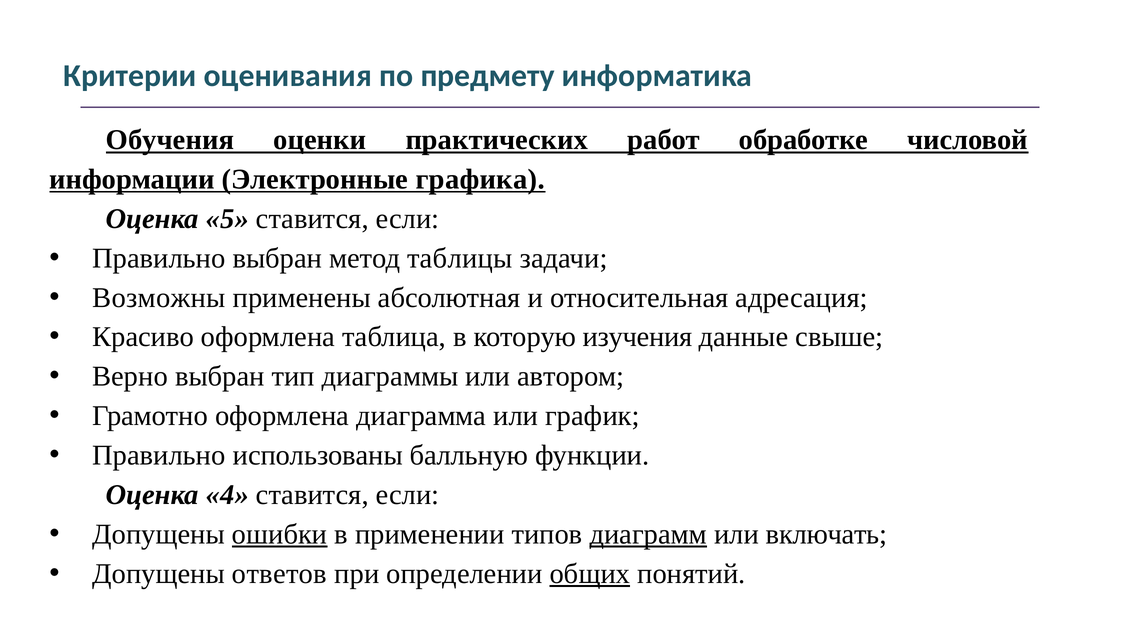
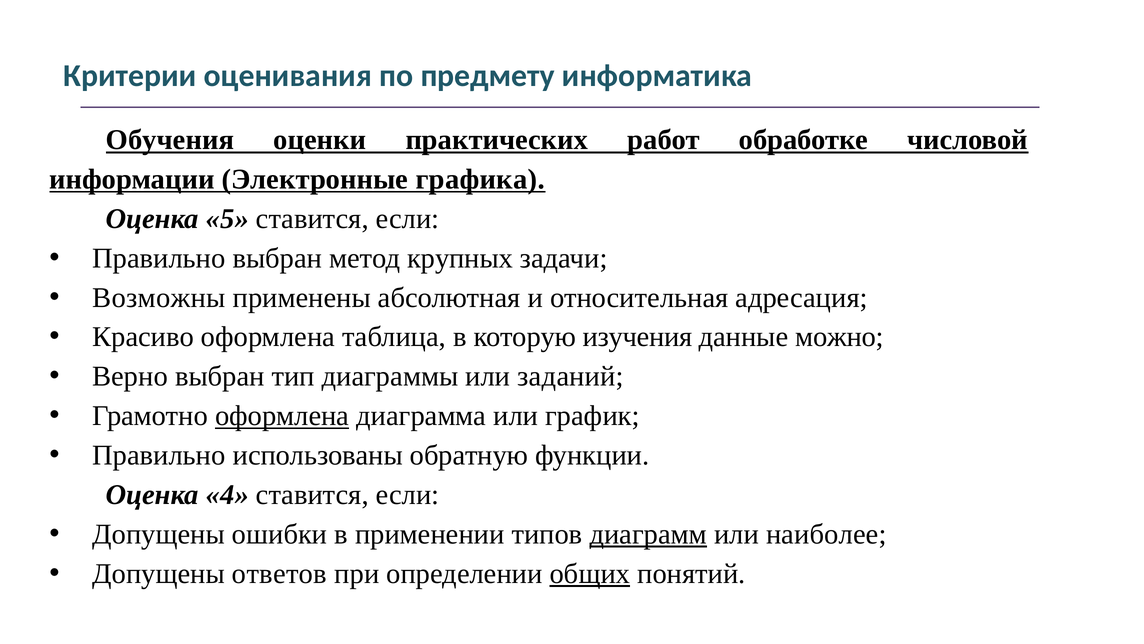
таблицы: таблицы -> крупных
свыше: свыше -> можно
автором: автором -> заданий
оформлена at (282, 416) underline: none -> present
балльную: балльную -> обратную
ошибки underline: present -> none
включать: включать -> наиболее
